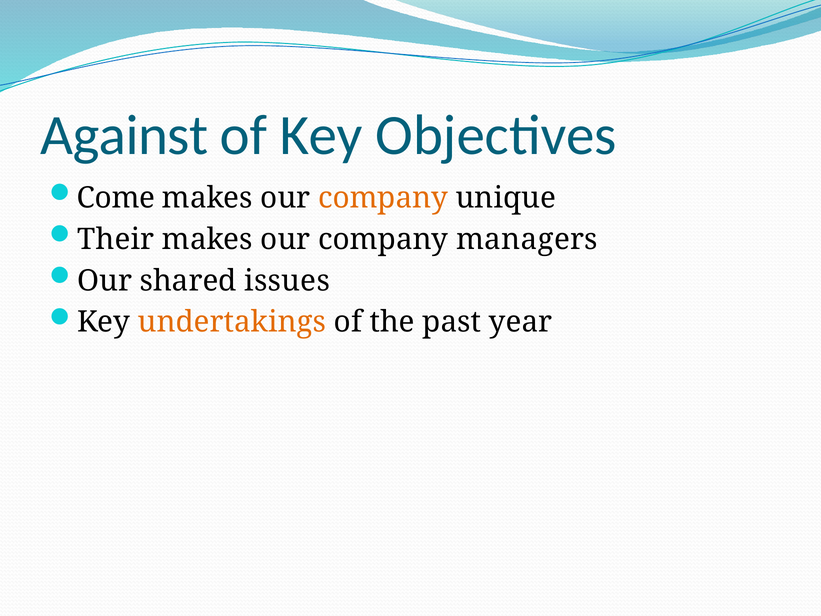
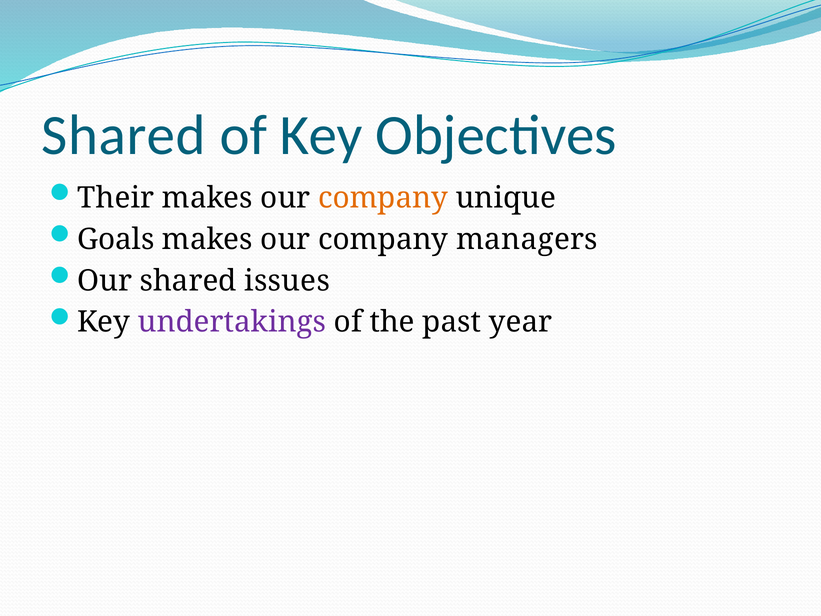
Against at (124, 136): Against -> Shared
Come: Come -> Their
Their: Their -> Goals
undertakings colour: orange -> purple
